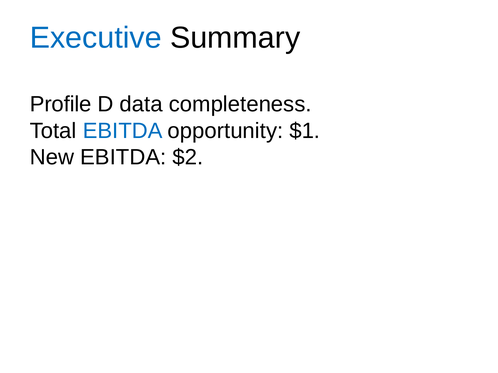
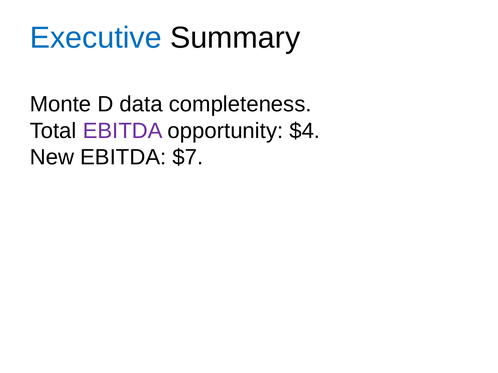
Profile: Profile -> Monte
EBITDA at (123, 131) colour: blue -> purple
$1: $1 -> $4
$2: $2 -> $7
